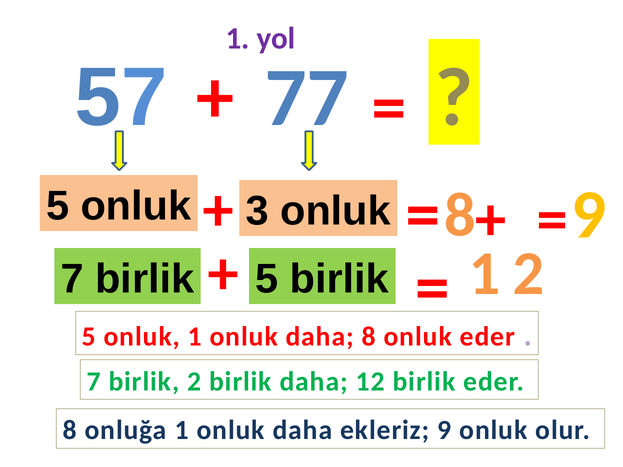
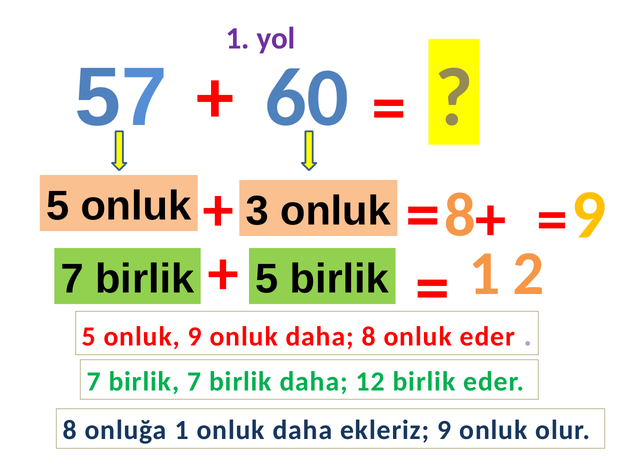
77: 77 -> 60
onluk 1: 1 -> 9
birlik 2: 2 -> 7
